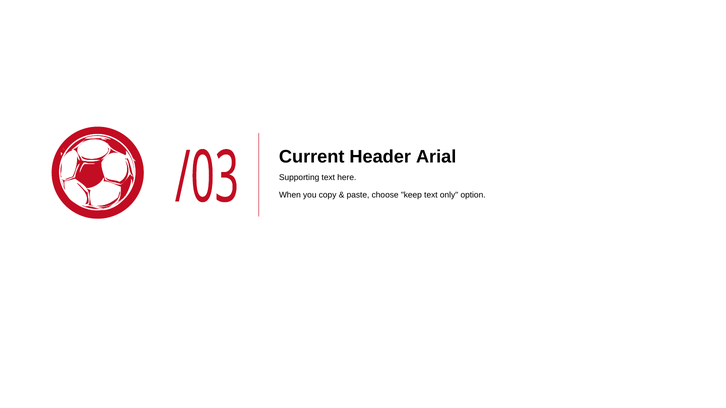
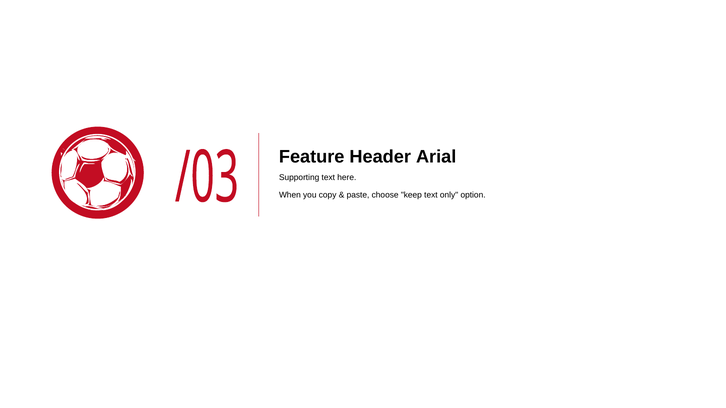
Current: Current -> Feature
